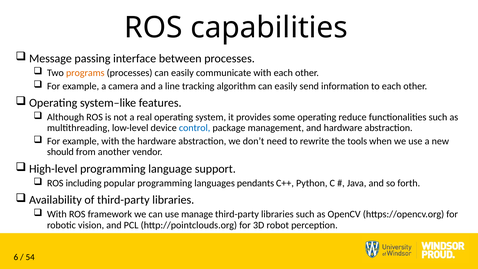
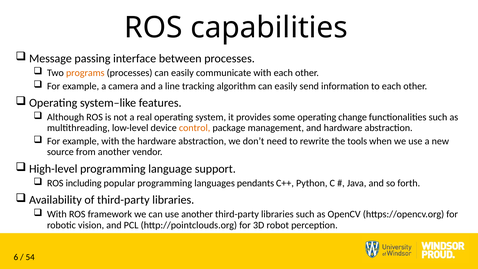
reduce: reduce -> change
control colour: blue -> orange
should: should -> source
use manage: manage -> another
